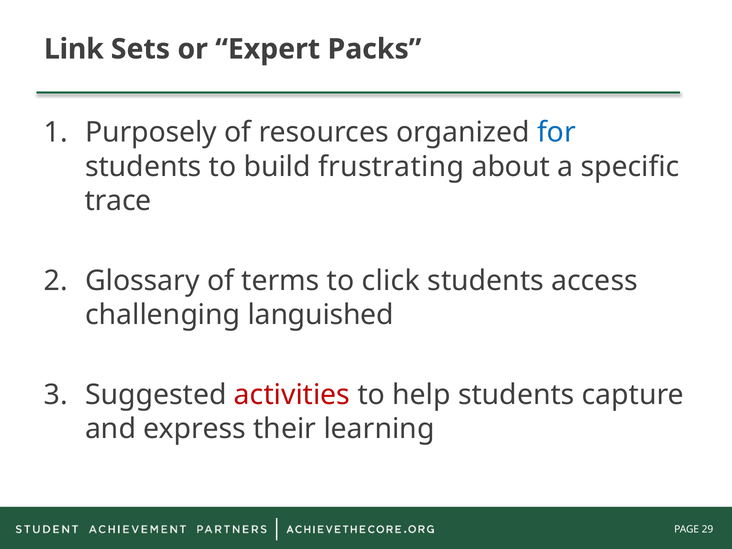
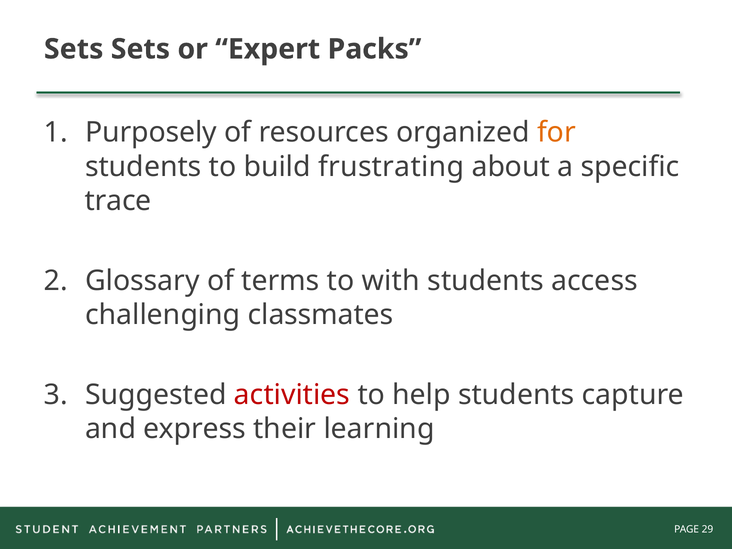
Link at (74, 49): Link -> Sets
for colour: blue -> orange
click: click -> with
languished: languished -> classmates
